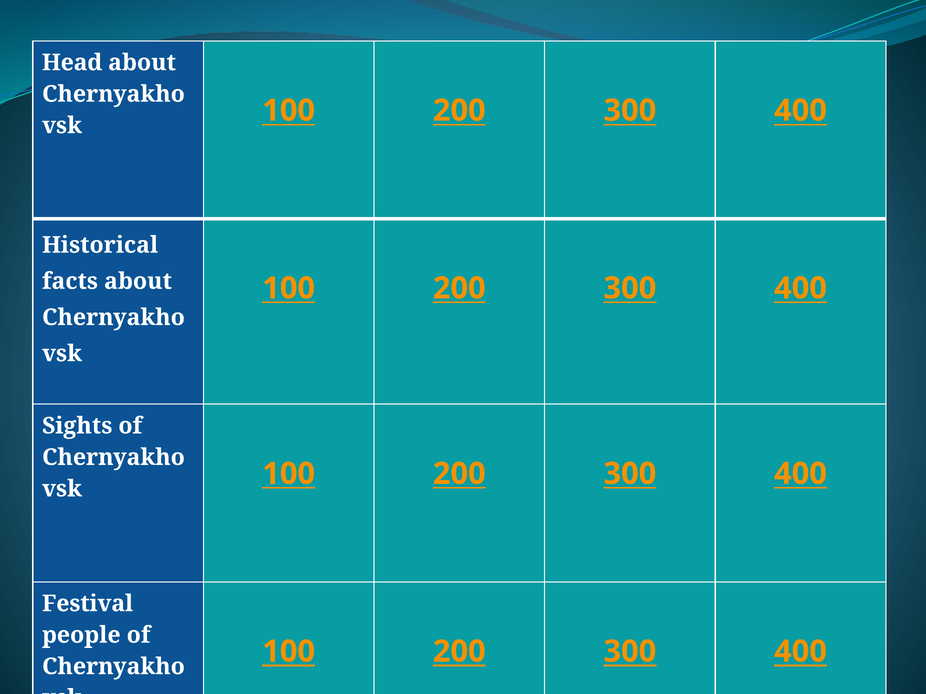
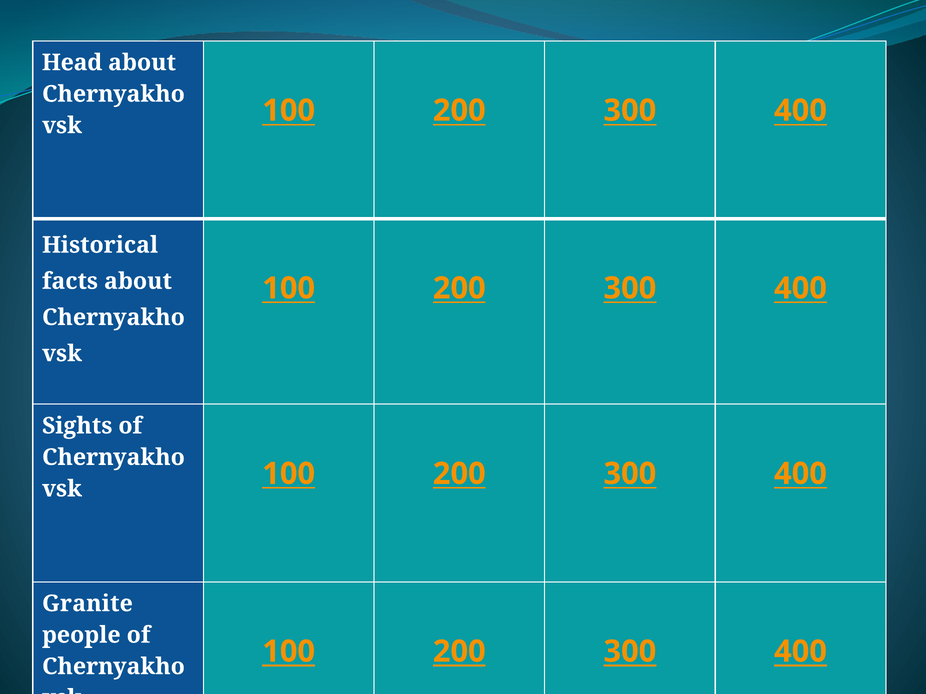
Festival: Festival -> Granite
